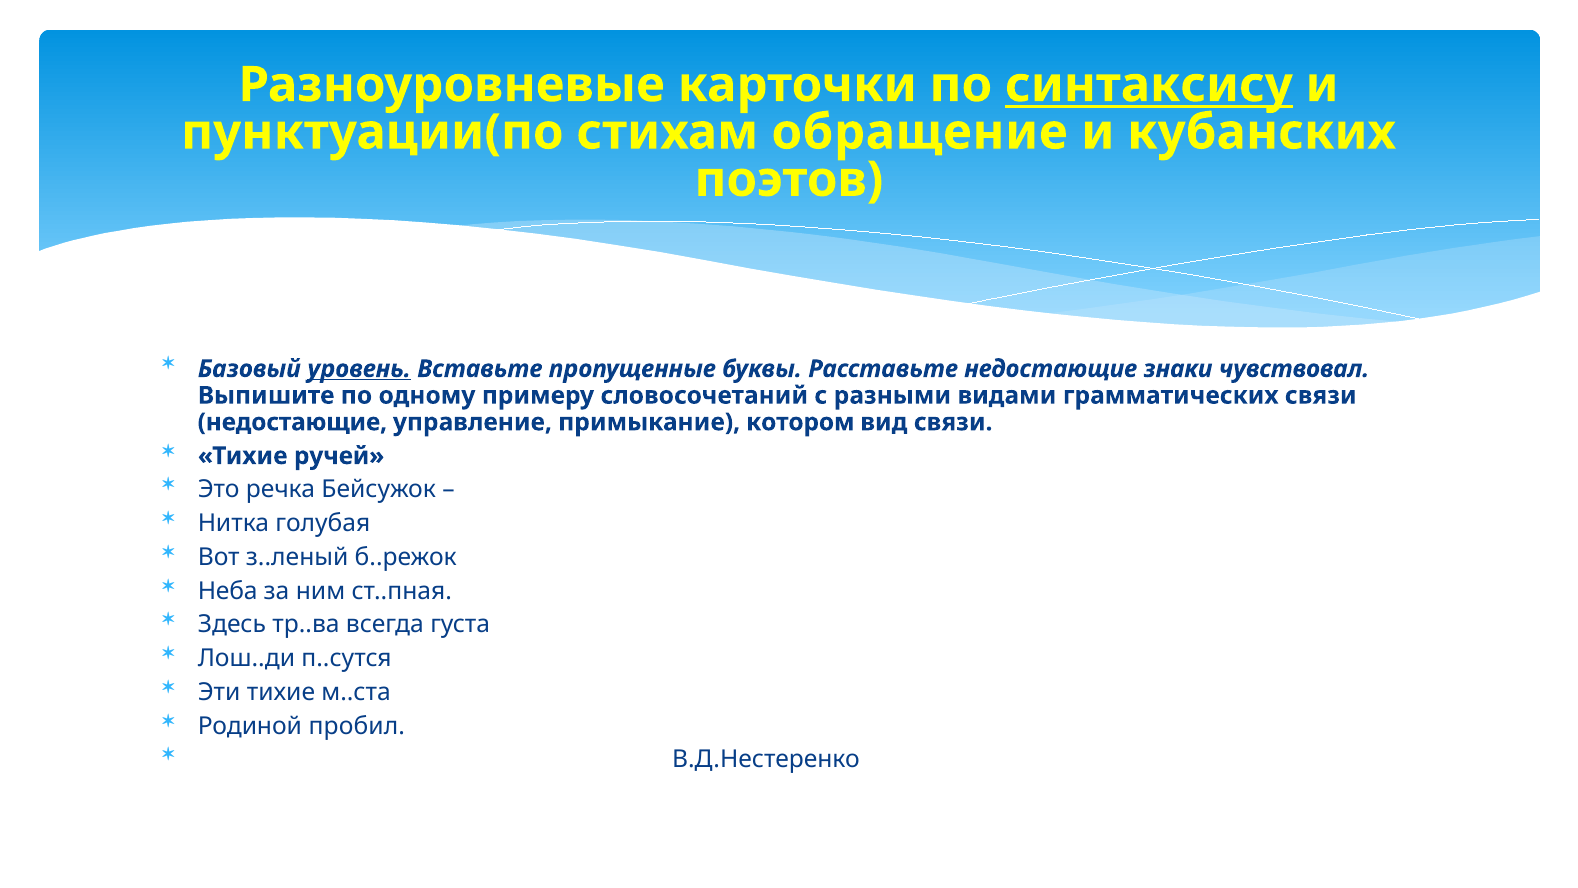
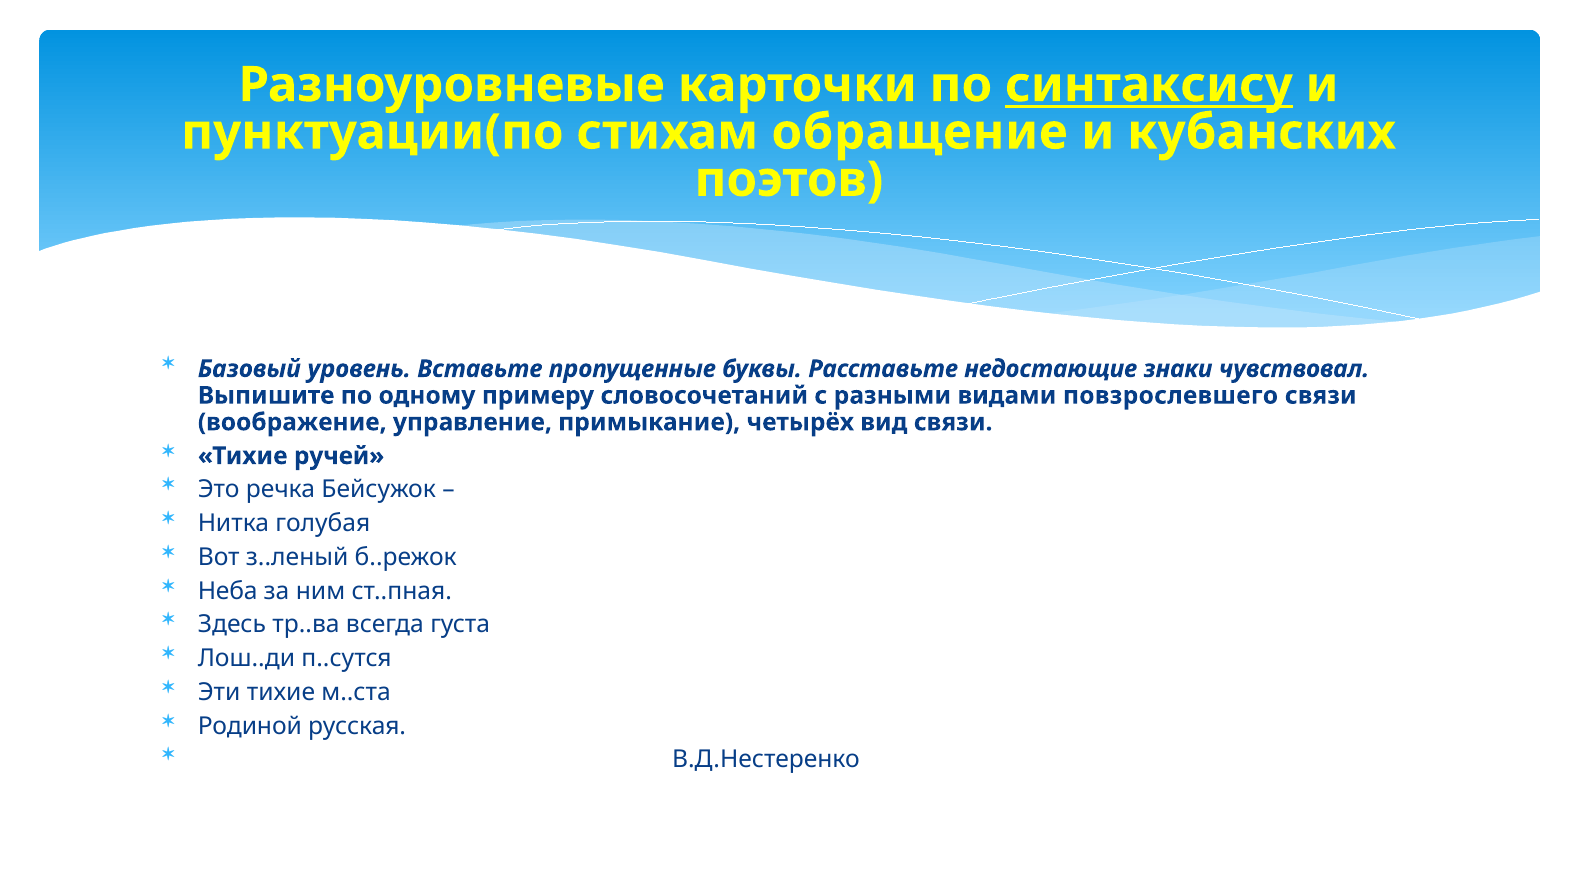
уровень underline: present -> none
грамматических: грамматических -> повзрослевшего
недостающие at (292, 422): недостающие -> воображение
котором: котором -> четырёх
пробил: пробил -> русская
